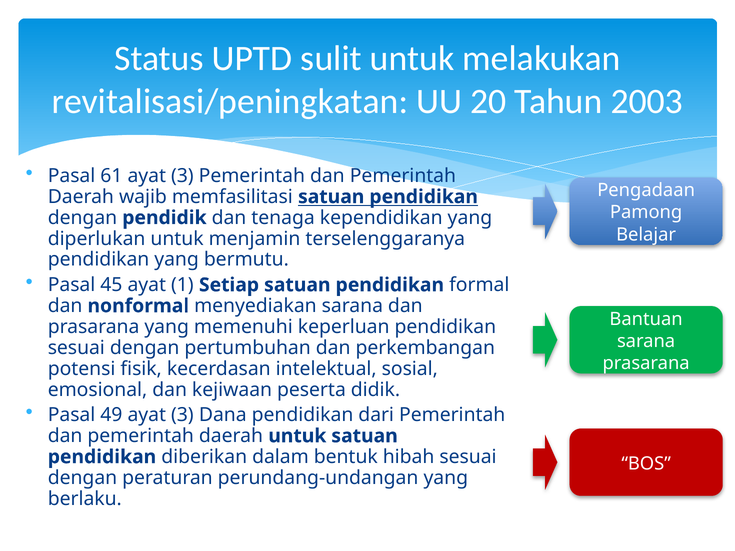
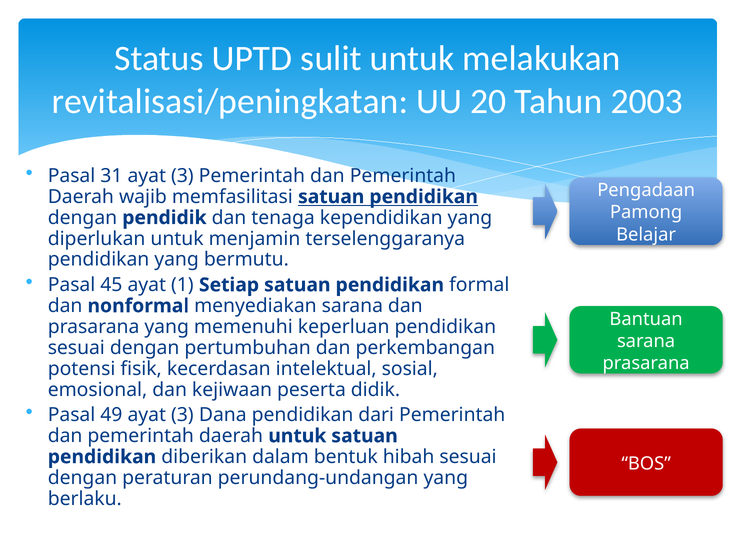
61: 61 -> 31
